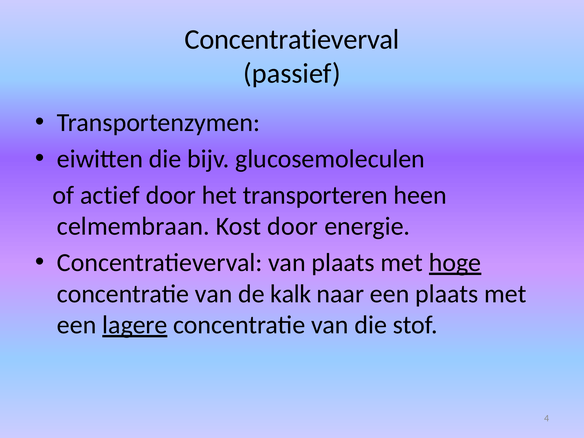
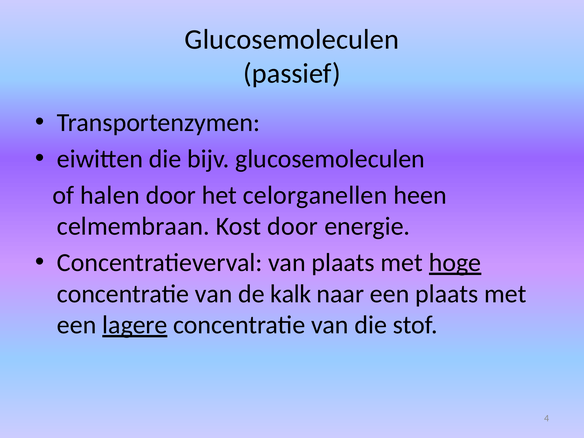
Concentratieverval at (292, 39): Concentratieverval -> Glucosemoleculen
actief: actief -> halen
transporteren: transporteren -> celorganellen
